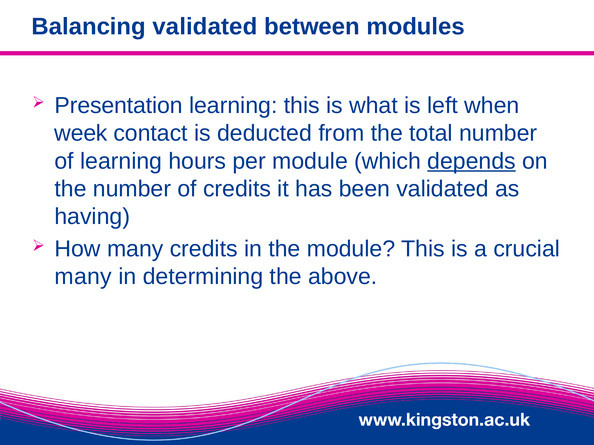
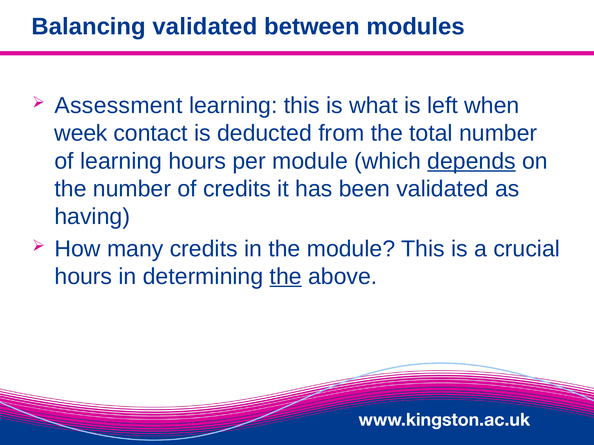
Presentation: Presentation -> Assessment
many at (83, 277): many -> hours
the at (286, 277) underline: none -> present
